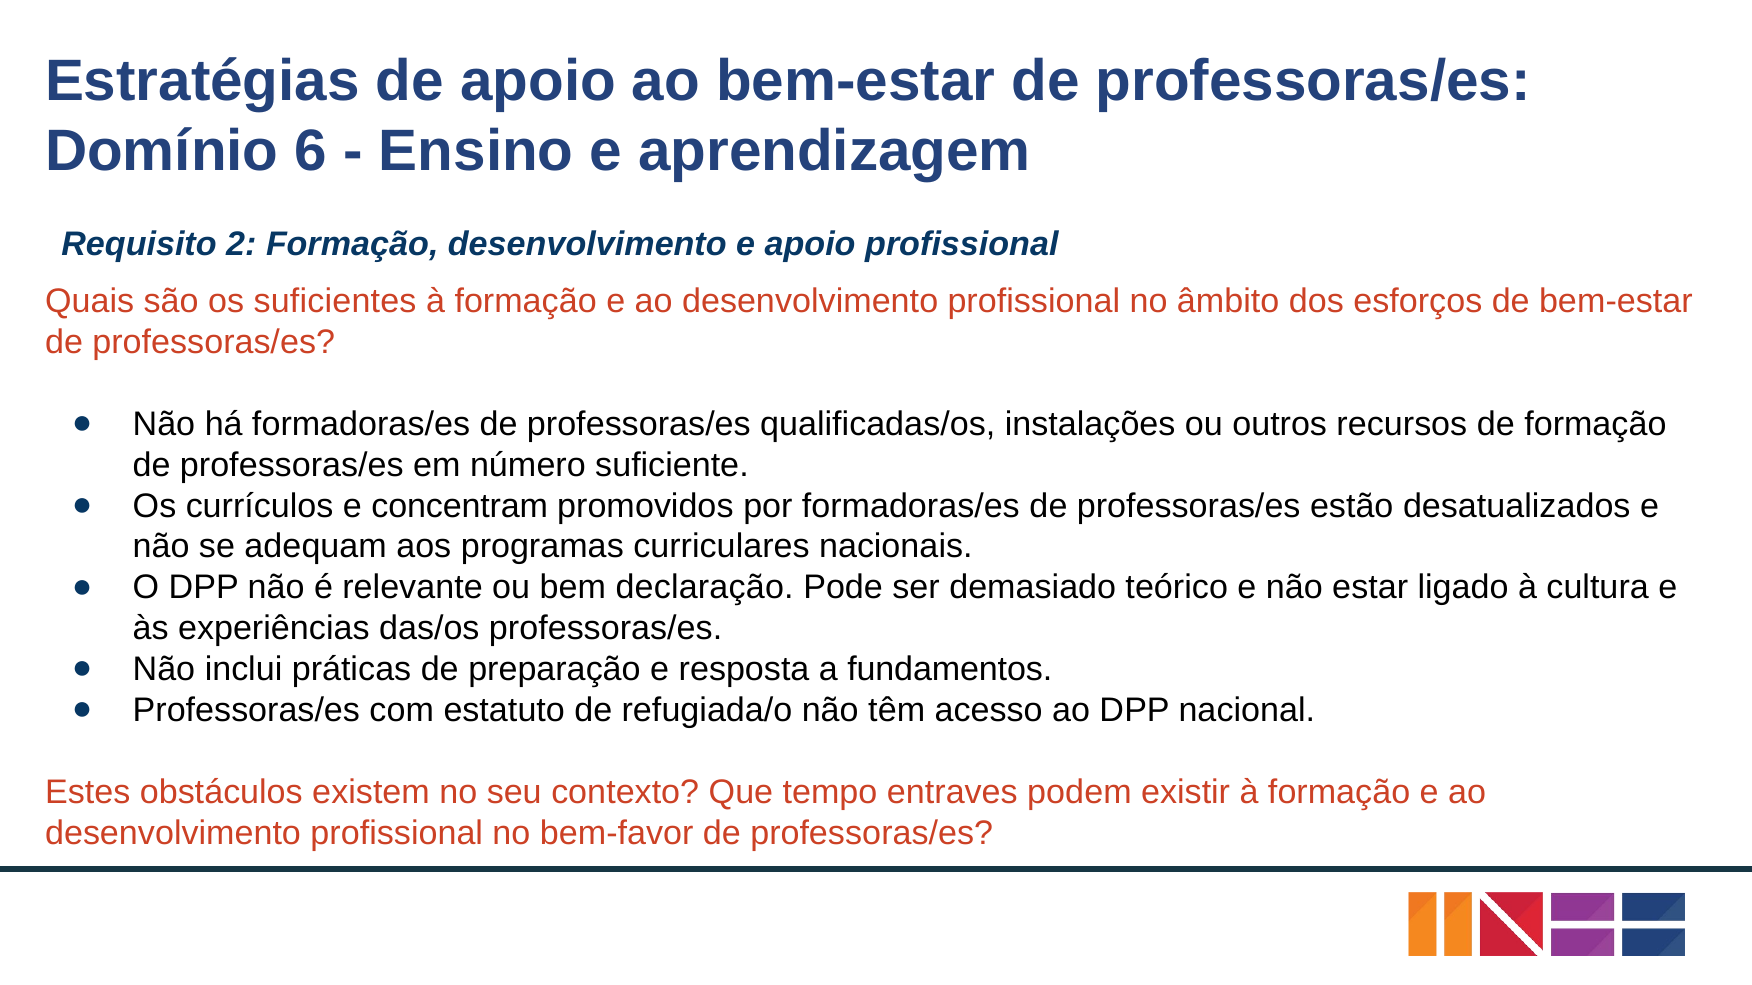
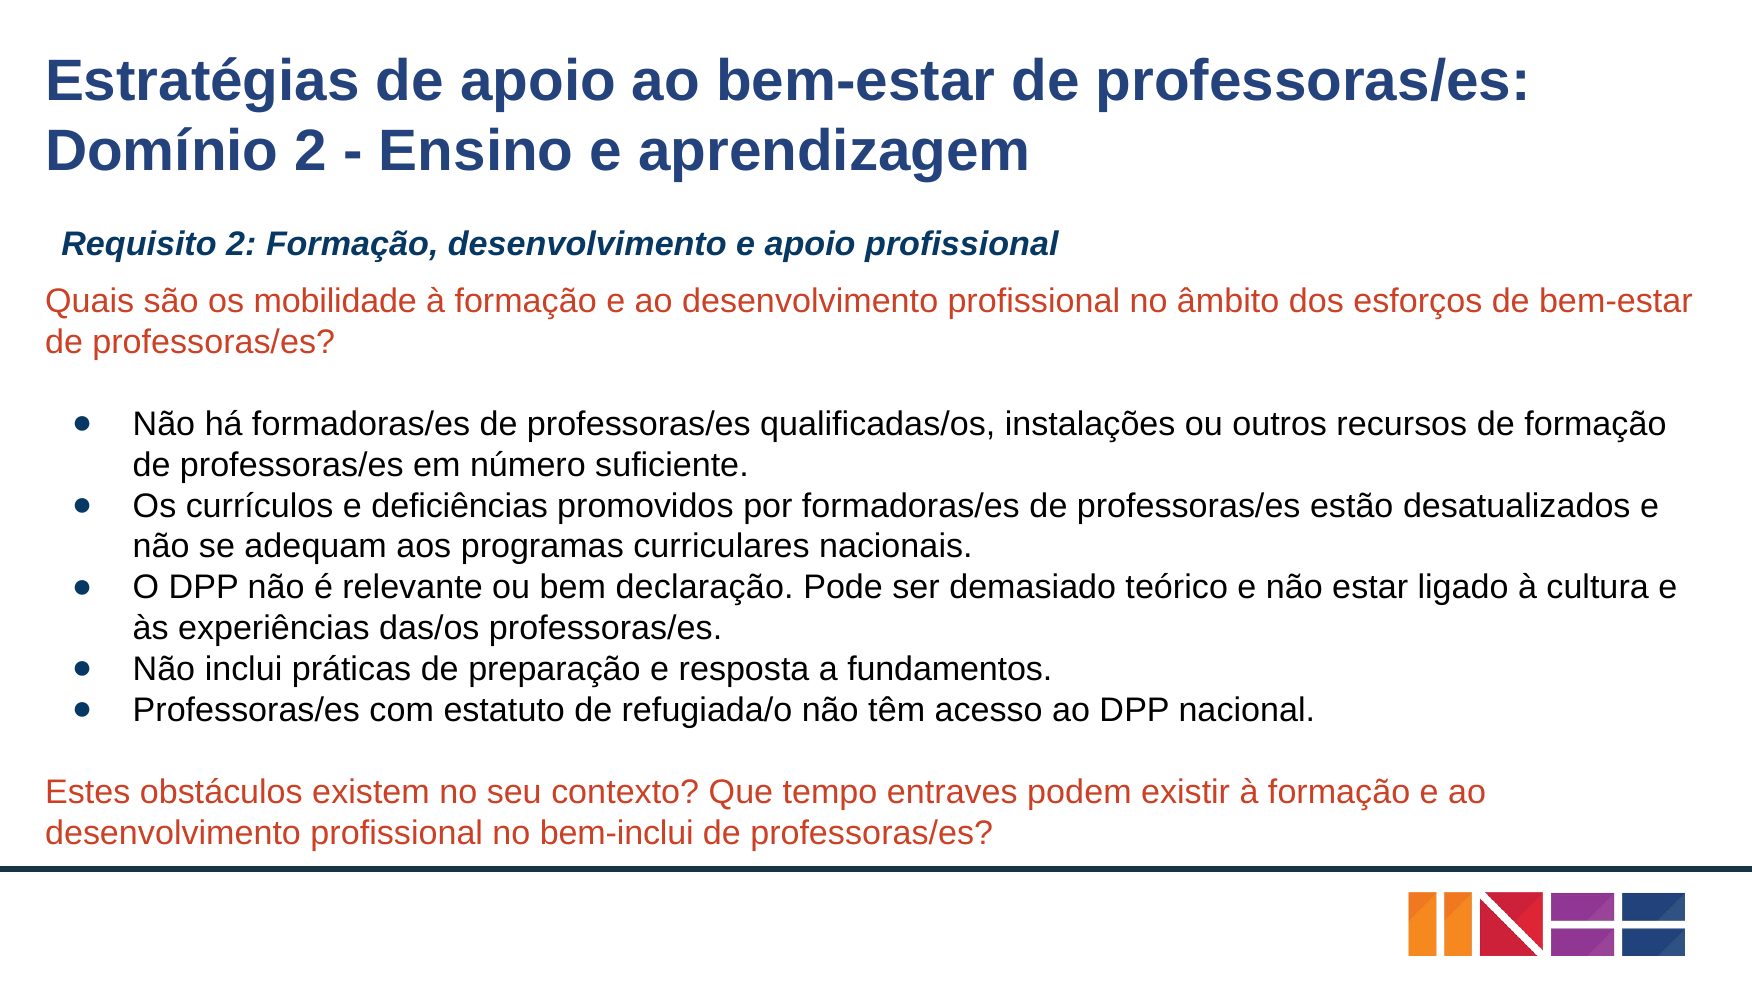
Domínio 6: 6 -> 2
suficientes: suficientes -> mobilidade
concentram: concentram -> deficiências
bem-favor: bem-favor -> bem-inclui
